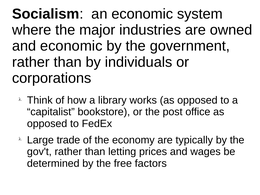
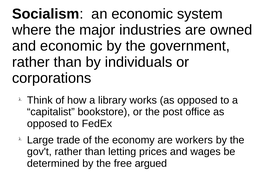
typically: typically -> workers
factors: factors -> argued
